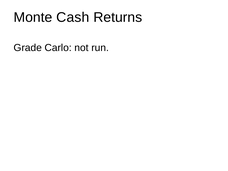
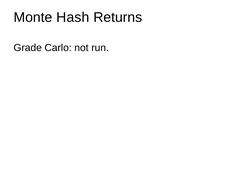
Cash: Cash -> Hash
